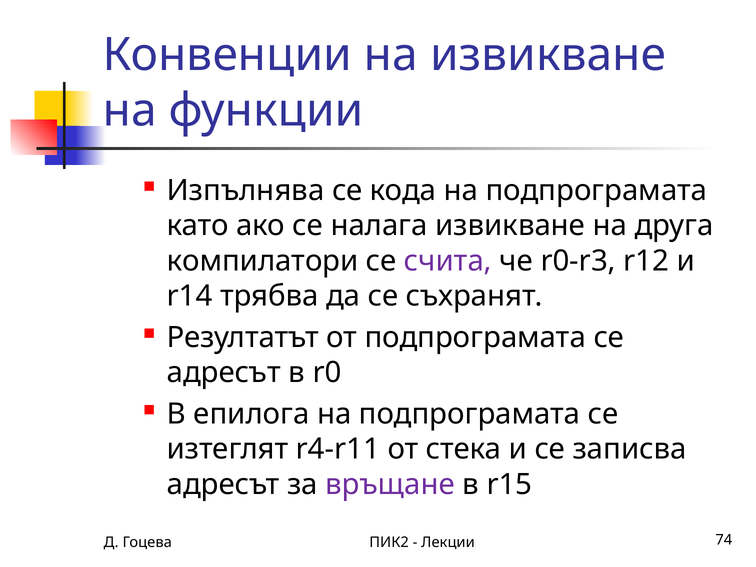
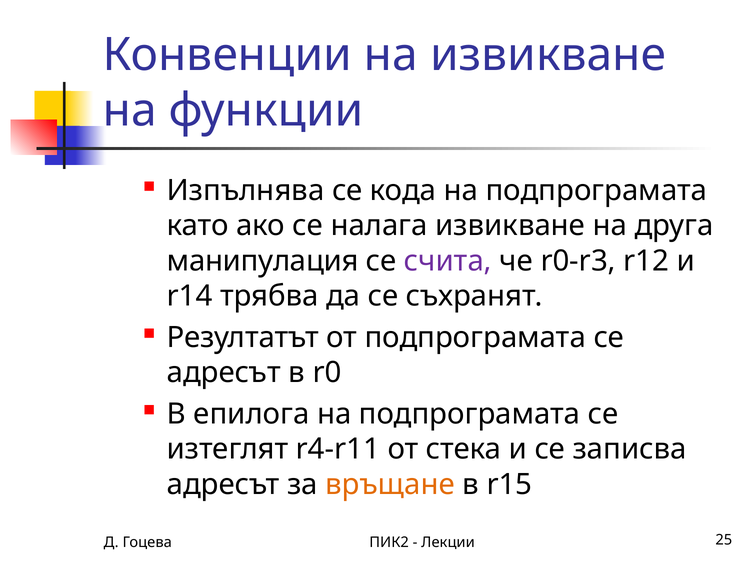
компилатори: компилатори -> манипулация
връщане colour: purple -> orange
74: 74 -> 25
